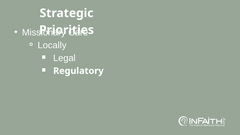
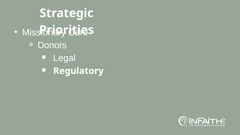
Locally: Locally -> Donors
